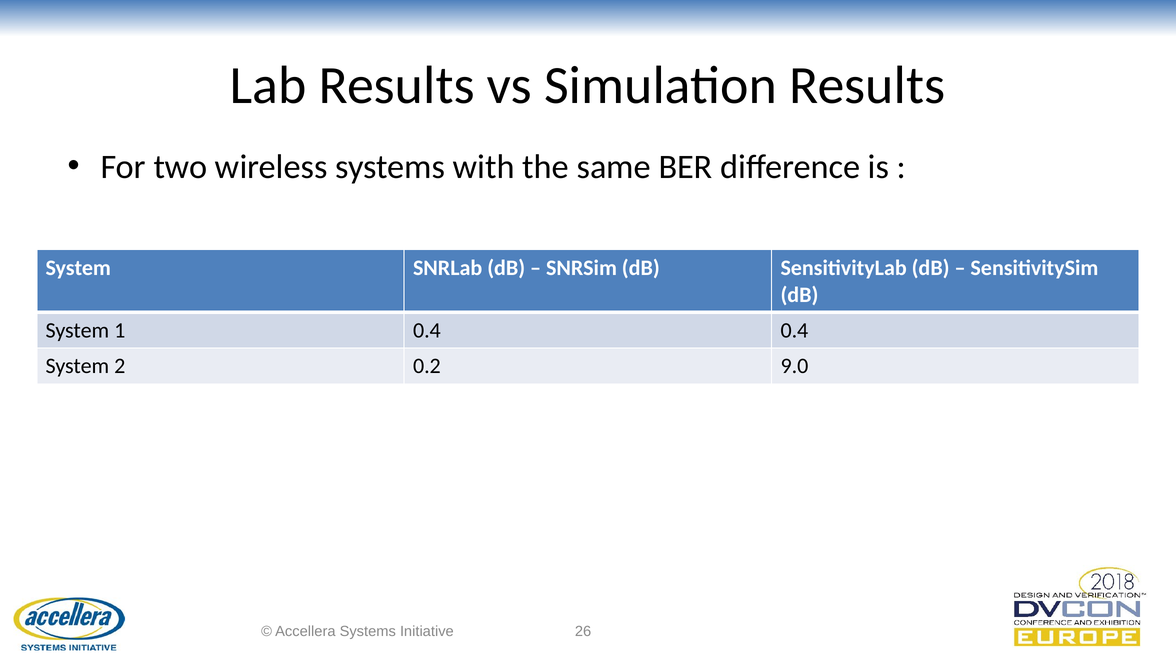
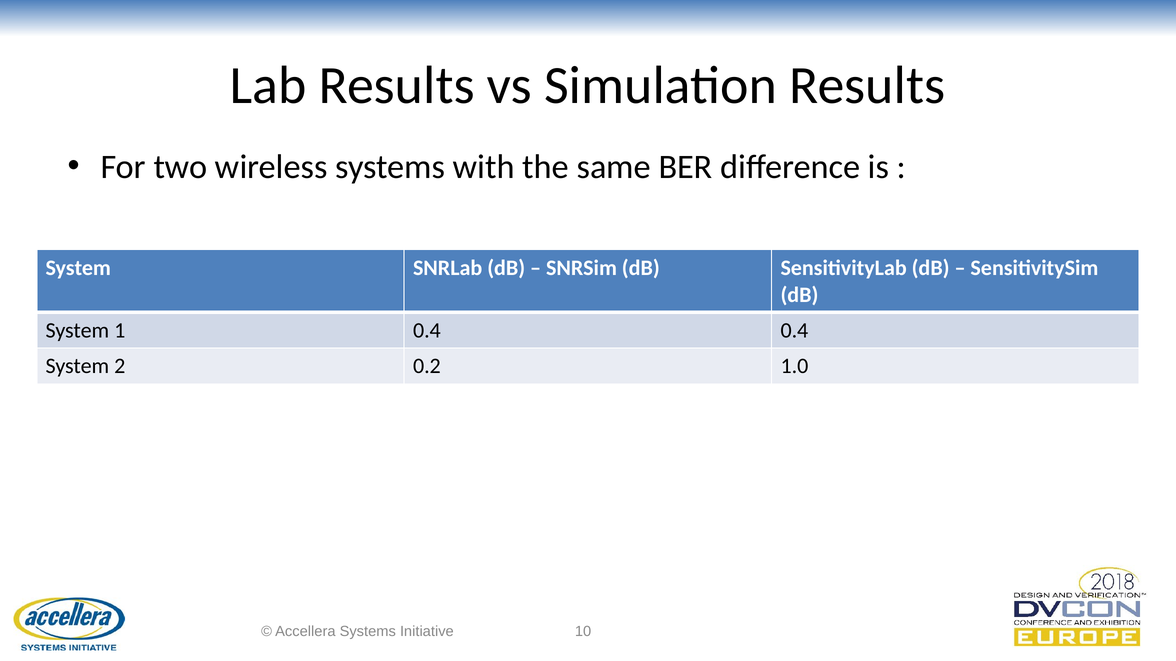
9.0: 9.0 -> 1.0
26: 26 -> 10
